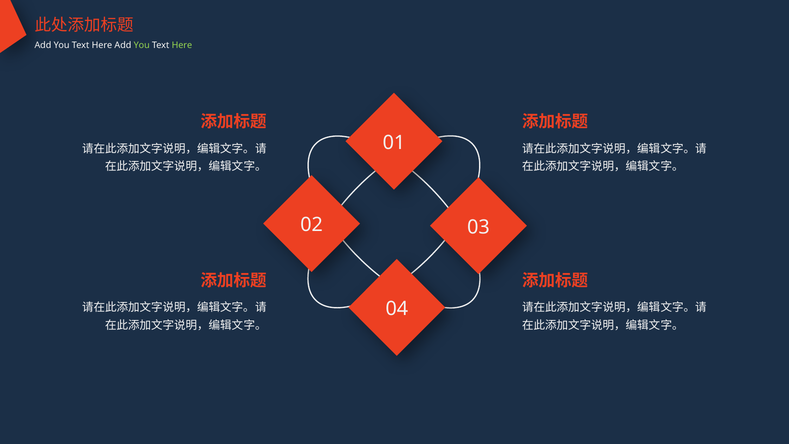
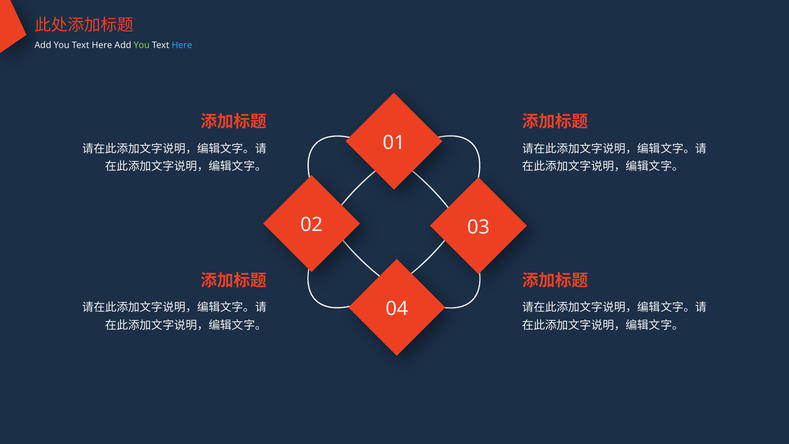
Here at (182, 45) colour: light green -> light blue
